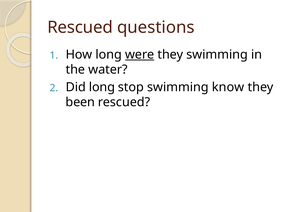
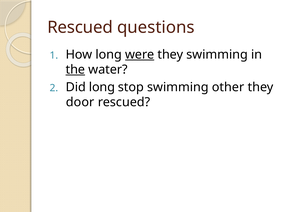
the underline: none -> present
know: know -> other
been: been -> door
